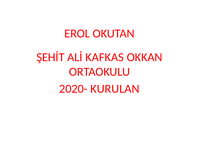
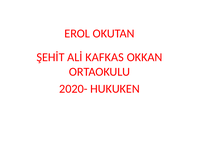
KURULAN: KURULAN -> HUKUKEN
